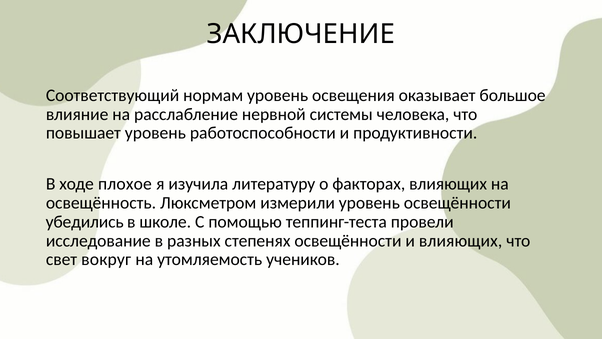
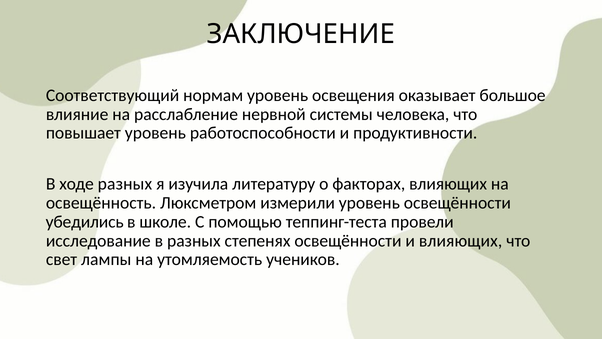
ходе плохое: плохое -> разных
вокруг: вокруг -> лампы
